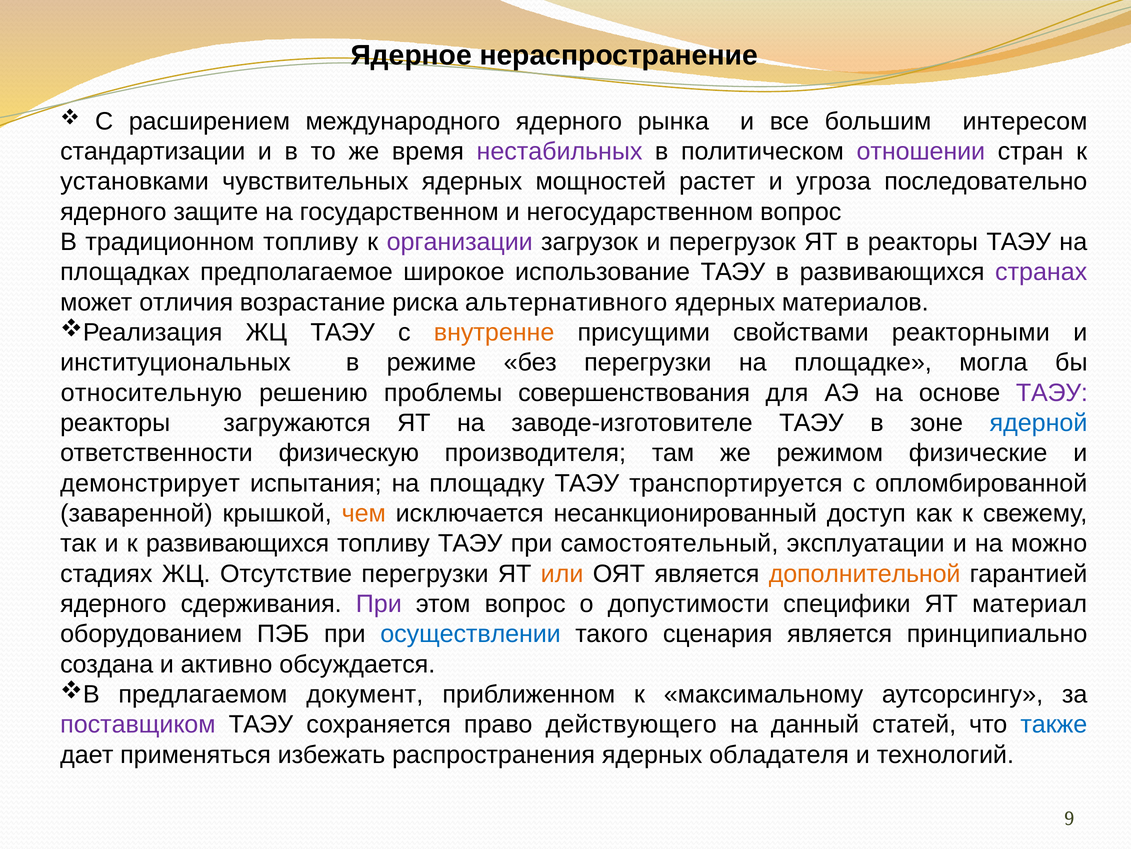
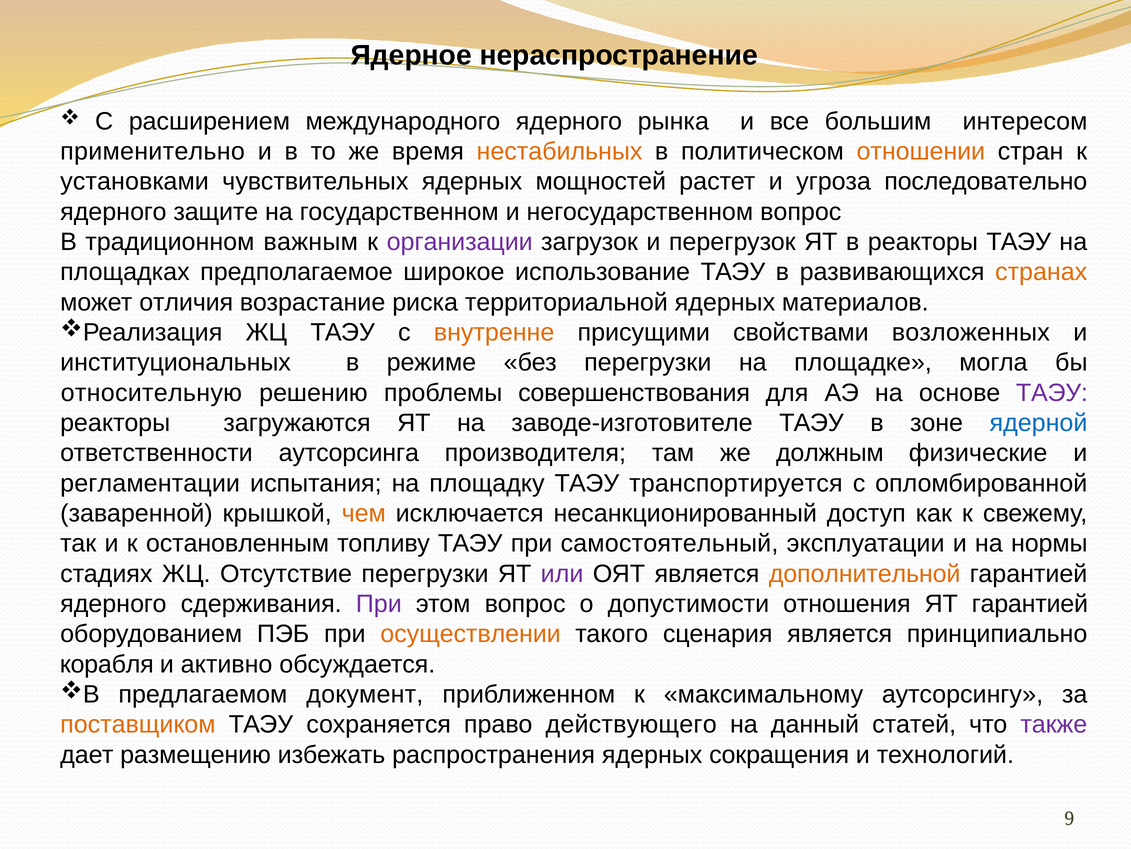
стандартизации: стандартизации -> применительно
нестабильных colour: purple -> orange
отношении colour: purple -> orange
традиционном топливу: топливу -> важным
странах colour: purple -> orange
альтернативного: альтернативного -> территориальной
реакторными: реакторными -> возложенных
физическую: физическую -> аутсорсинга
режимом: режимом -> должным
демонстрирует: демонстрирует -> регламентации
к развивающихся: развивающихся -> остановленным
можно: можно -> нормы
или colour: orange -> purple
специфики: специфики -> отношения
ЯТ материал: материал -> гарантией
осуществлении colour: blue -> orange
создана: создана -> корабля
поставщиком colour: purple -> orange
также colour: blue -> purple
применяться: применяться -> размещению
обладателя: обладателя -> сокращения
